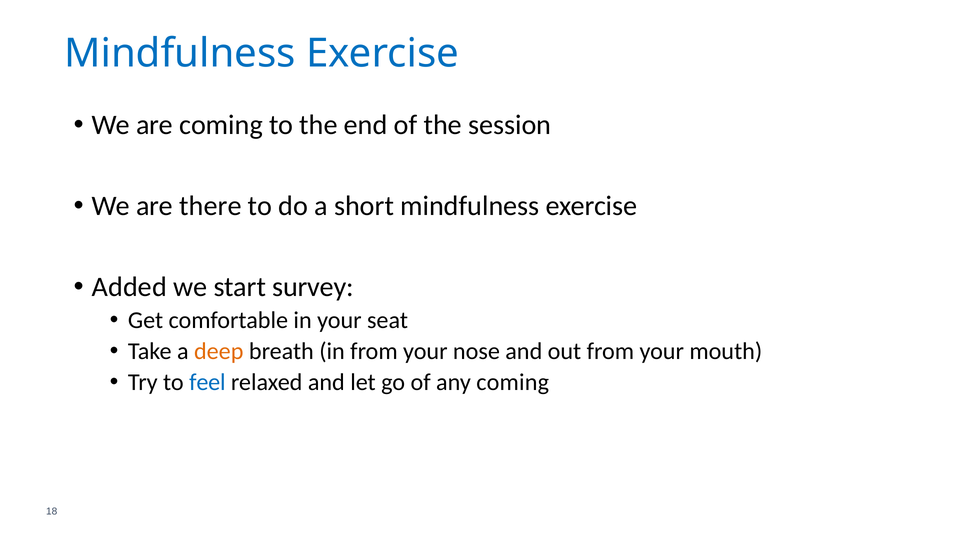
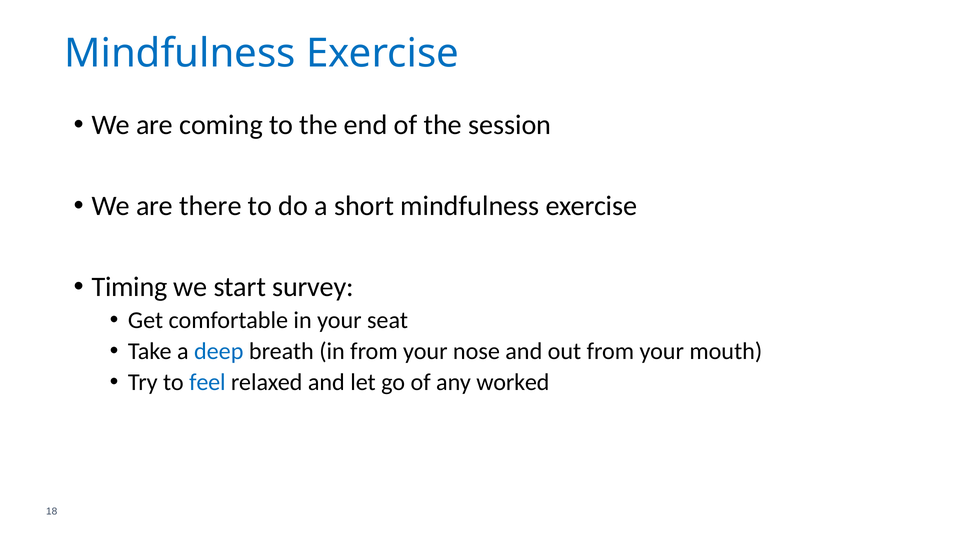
Added: Added -> Timing
deep colour: orange -> blue
any coming: coming -> worked
